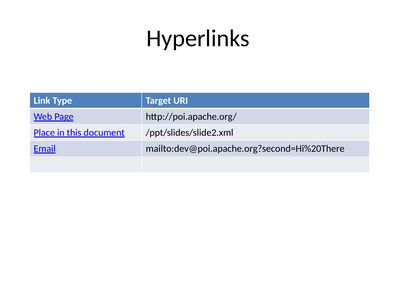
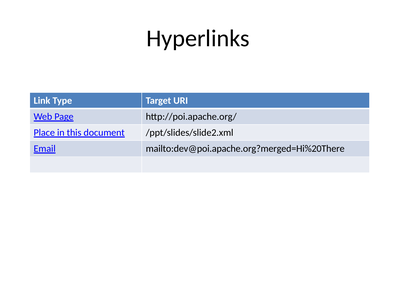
mailto:dev@poi.apache.org?second=Hi%20There: mailto:dev@poi.apache.org?second=Hi%20There -> mailto:dev@poi.apache.org?merged=Hi%20There
